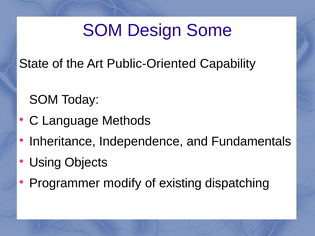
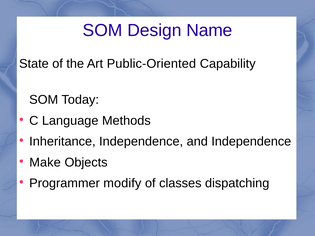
Some: Some -> Name
and Fundamentals: Fundamentals -> Independence
Using: Using -> Make
existing: existing -> classes
